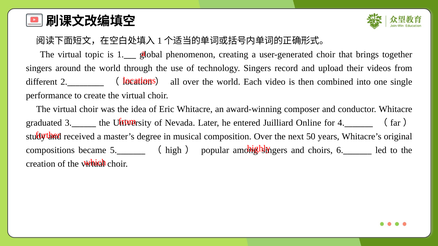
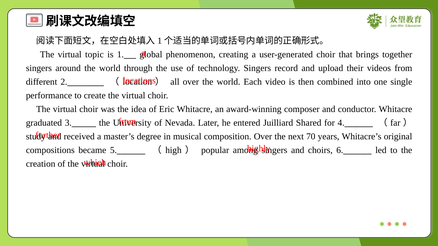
Online: Online -> Shared
50: 50 -> 70
